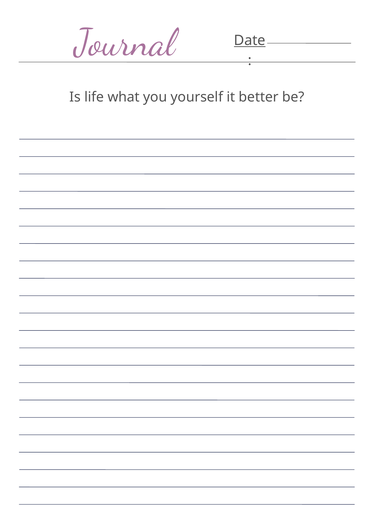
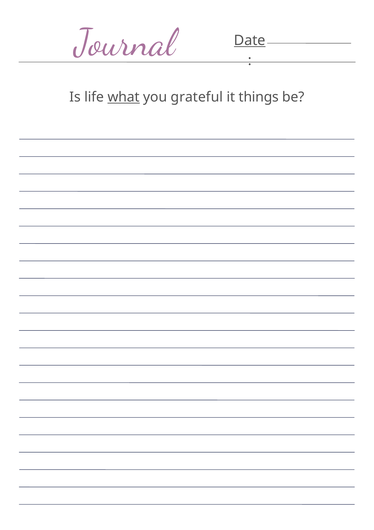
what underline: none -> present
yourself: yourself -> grateful
better: better -> things
